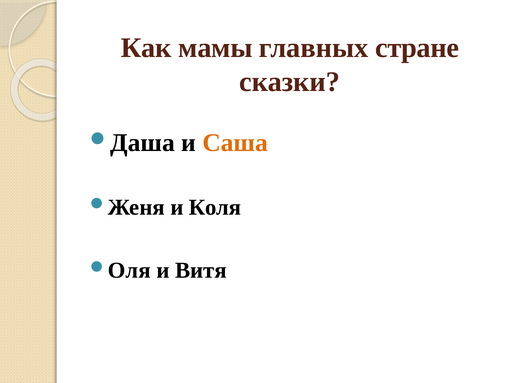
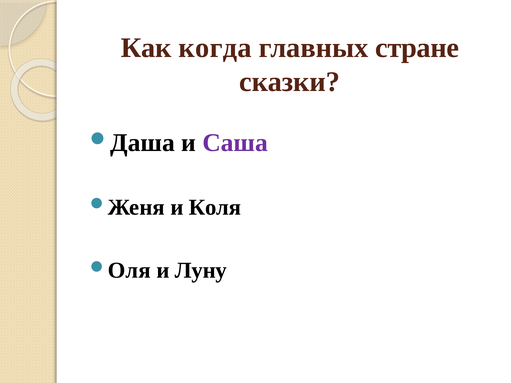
мамы: мамы -> когда
Саша colour: orange -> purple
Витя: Витя -> Луну
